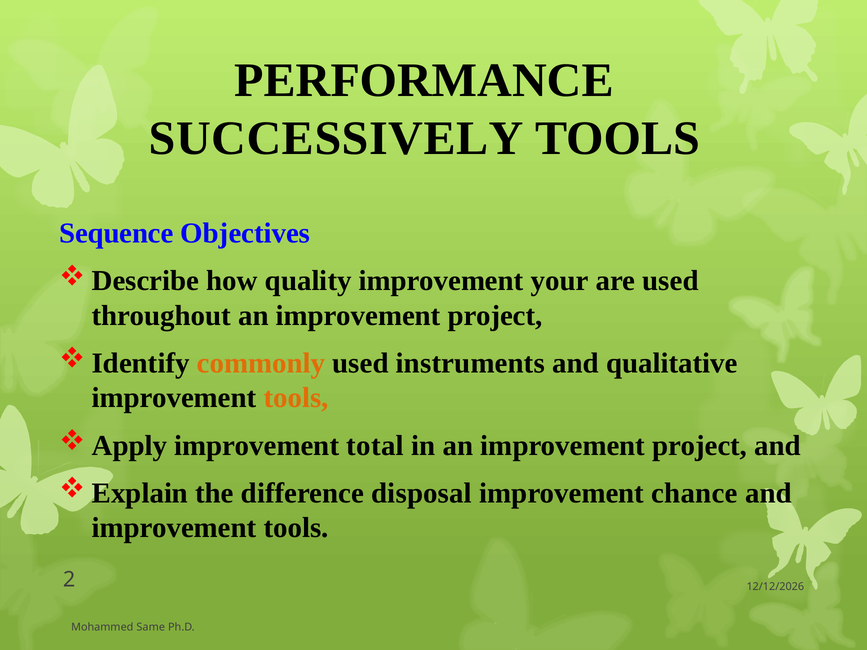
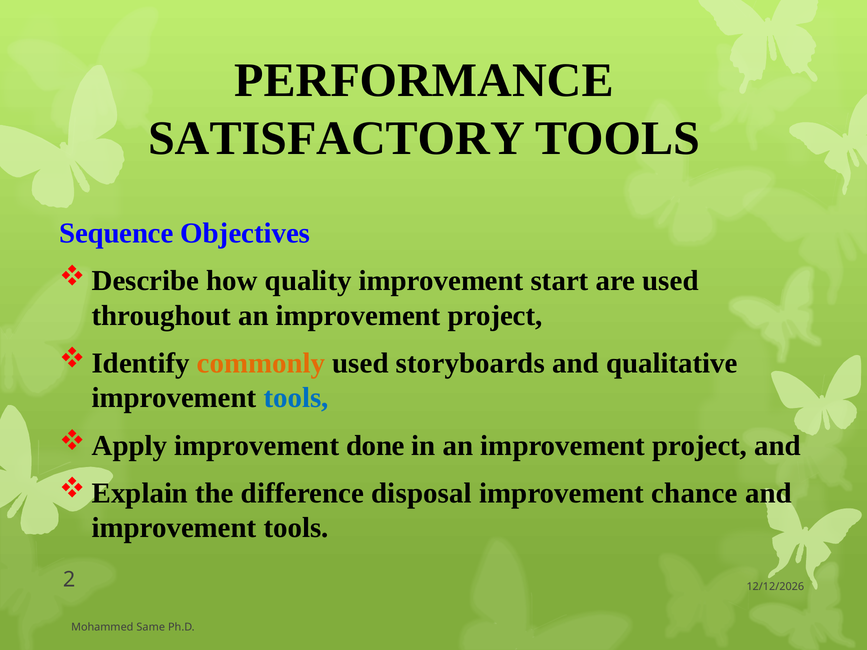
SUCCESSIVELY: SUCCESSIVELY -> SATISFACTORY
your: your -> start
instruments: instruments -> storyboards
tools at (296, 398) colour: orange -> blue
total: total -> done
